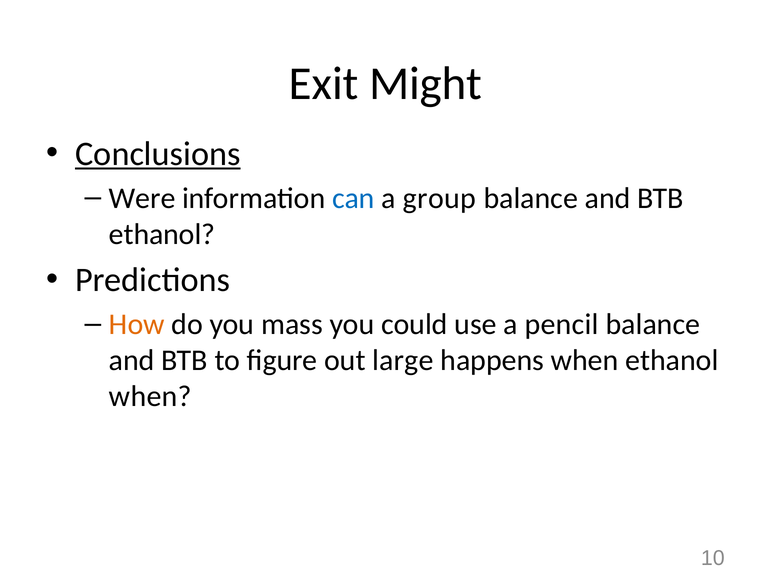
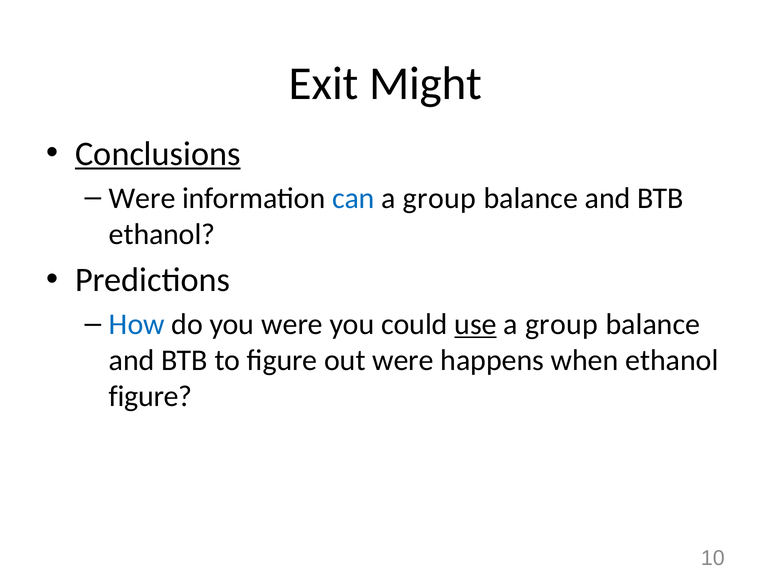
How colour: orange -> blue
you mass: mass -> were
use underline: none -> present
pencil at (562, 324): pencil -> group
out large: large -> were
when at (150, 396): when -> figure
